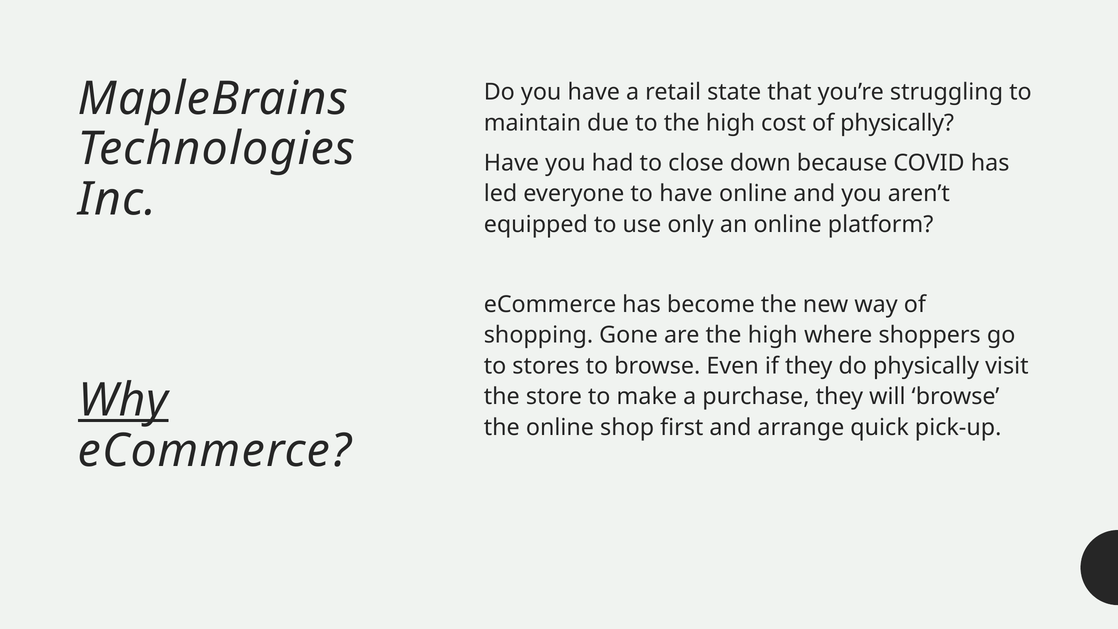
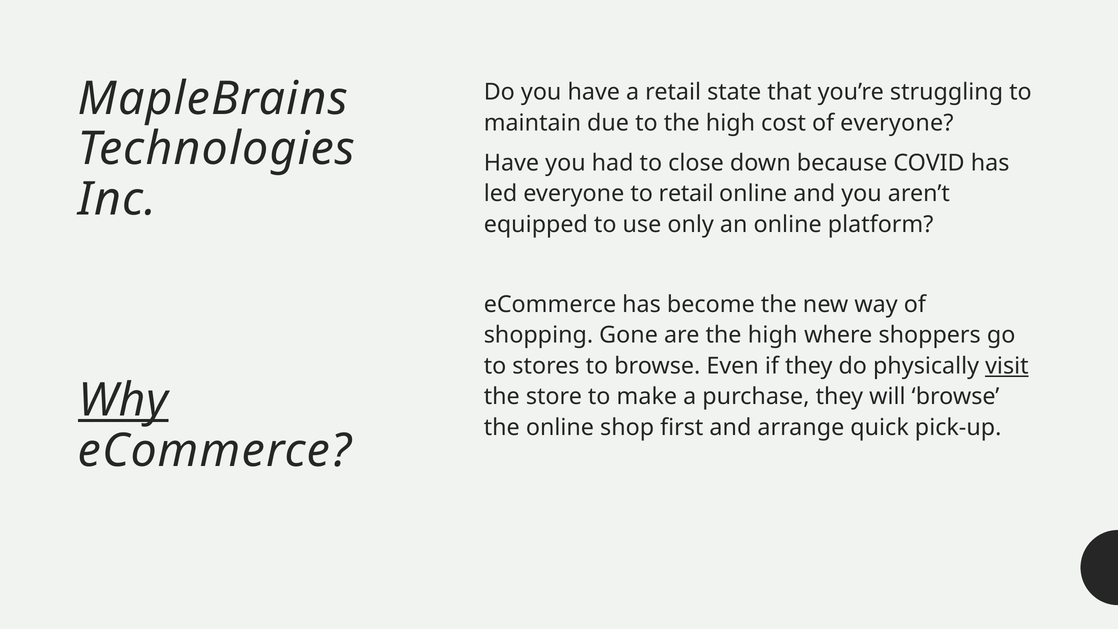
of physically: physically -> everyone
to have: have -> retail
visit underline: none -> present
